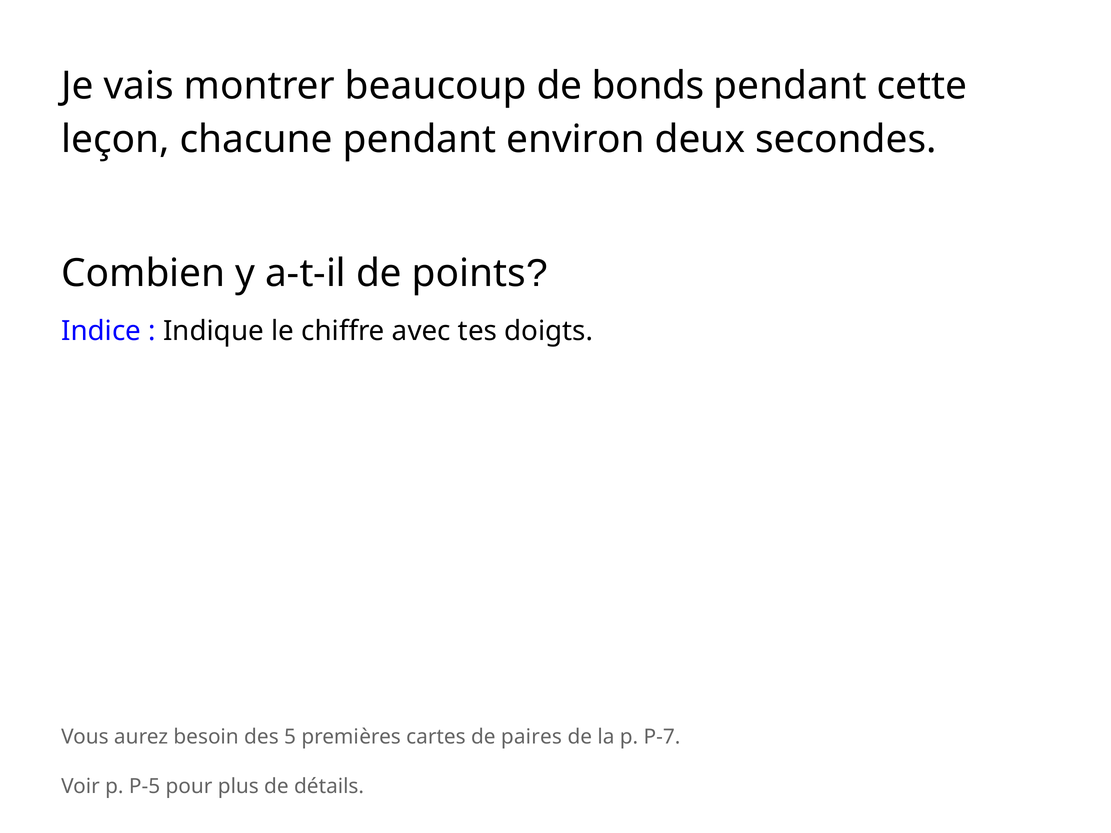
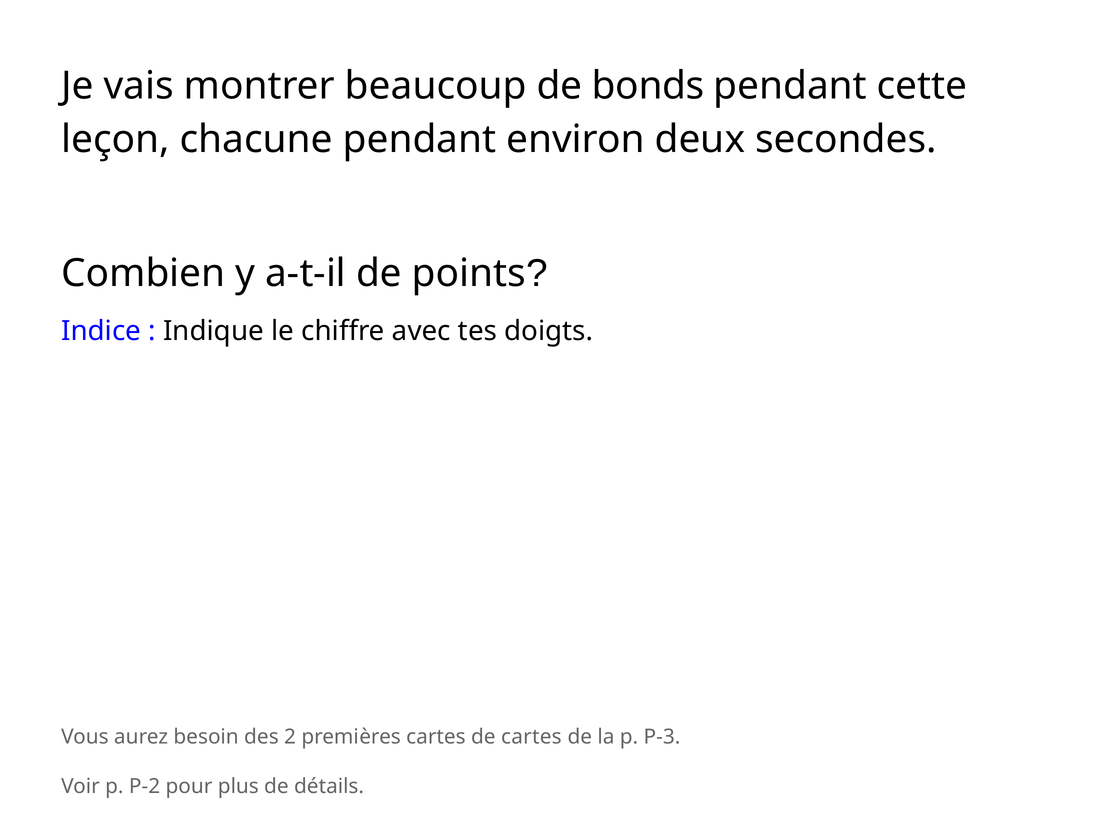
5: 5 -> 2
de paires: paires -> cartes
P-7: P-7 -> P-3
P-5: P-5 -> P-2
